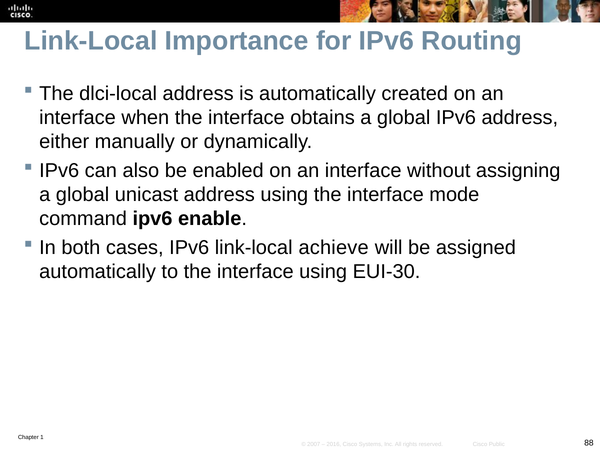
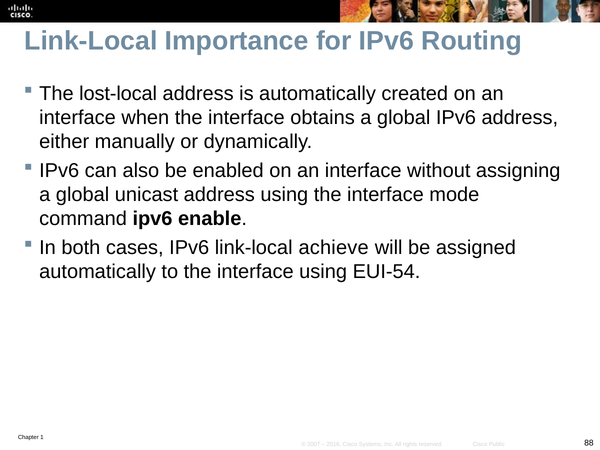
dlci-local: dlci-local -> lost-local
EUI-30: EUI-30 -> EUI-54
